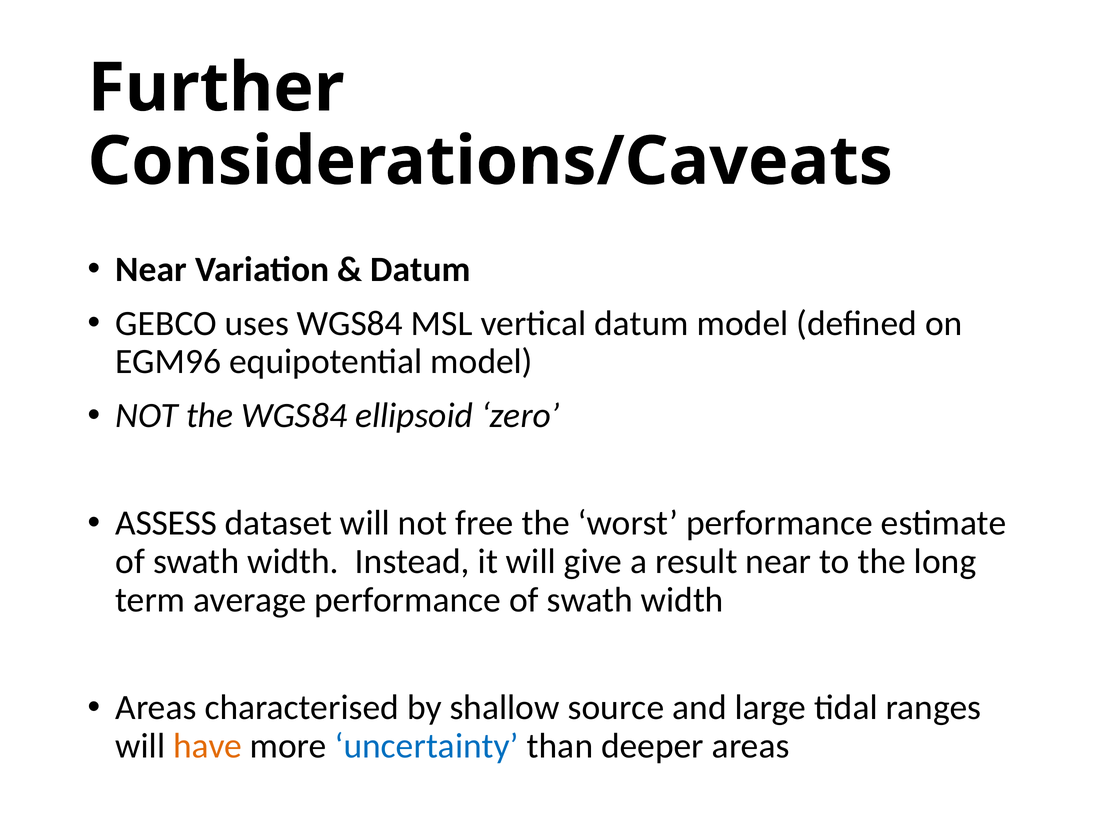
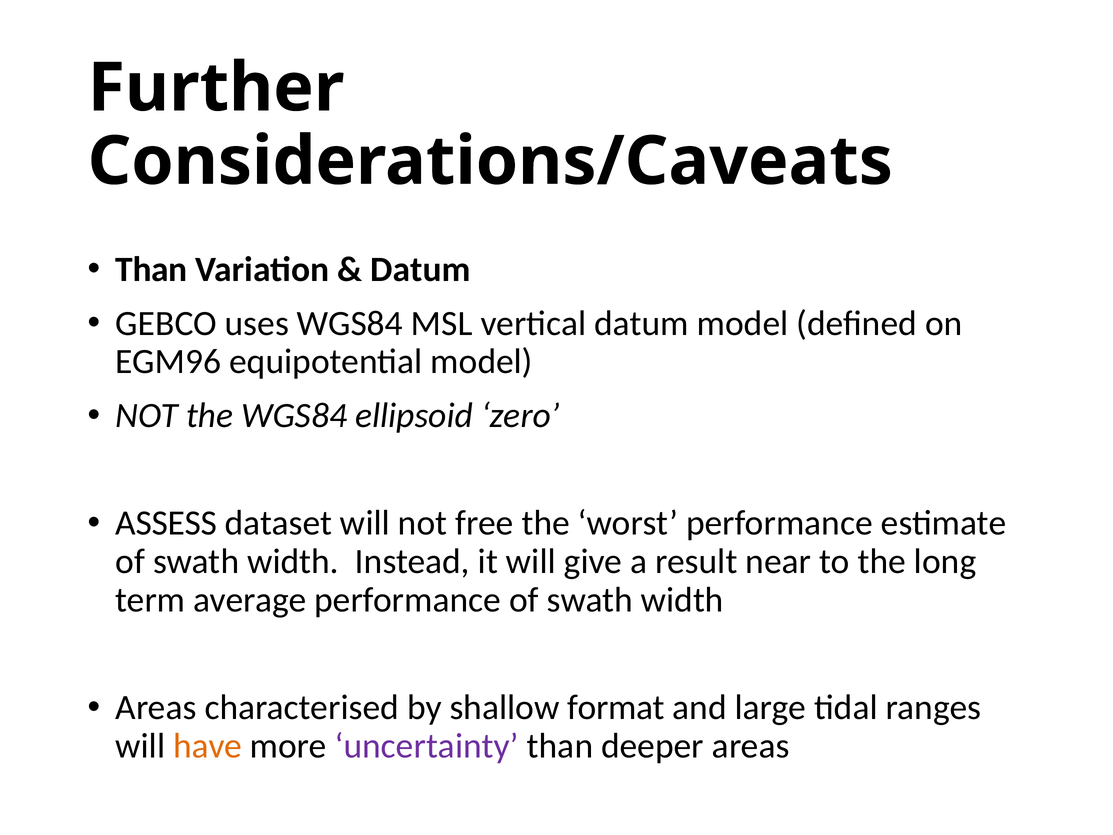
Near at (151, 269): Near -> Than
source: source -> format
uncertainty colour: blue -> purple
